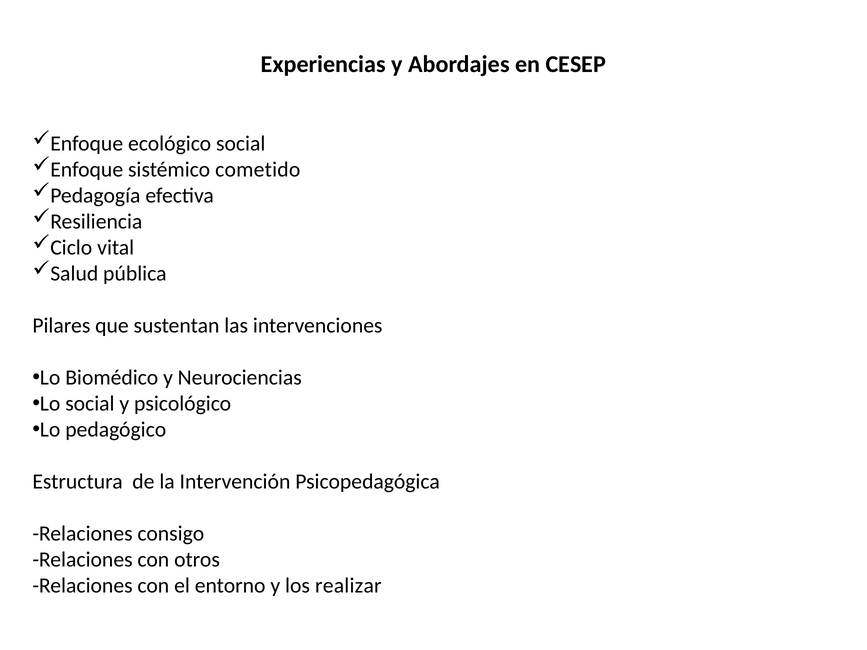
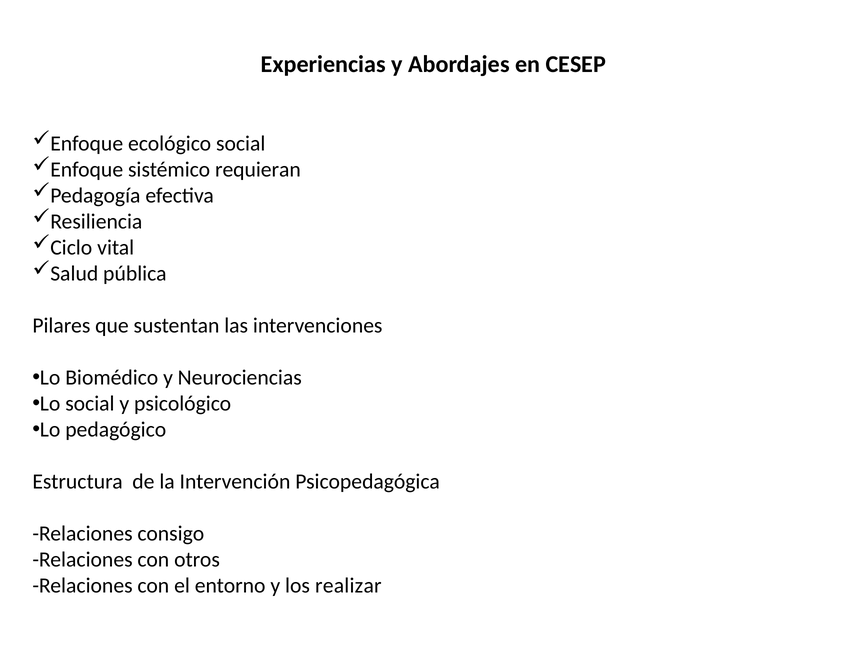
cometido: cometido -> requieran
